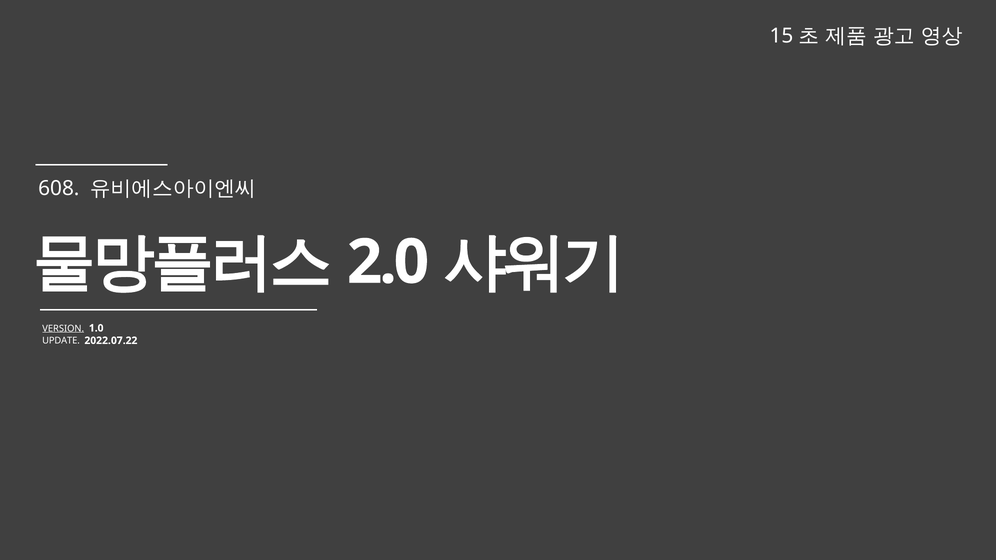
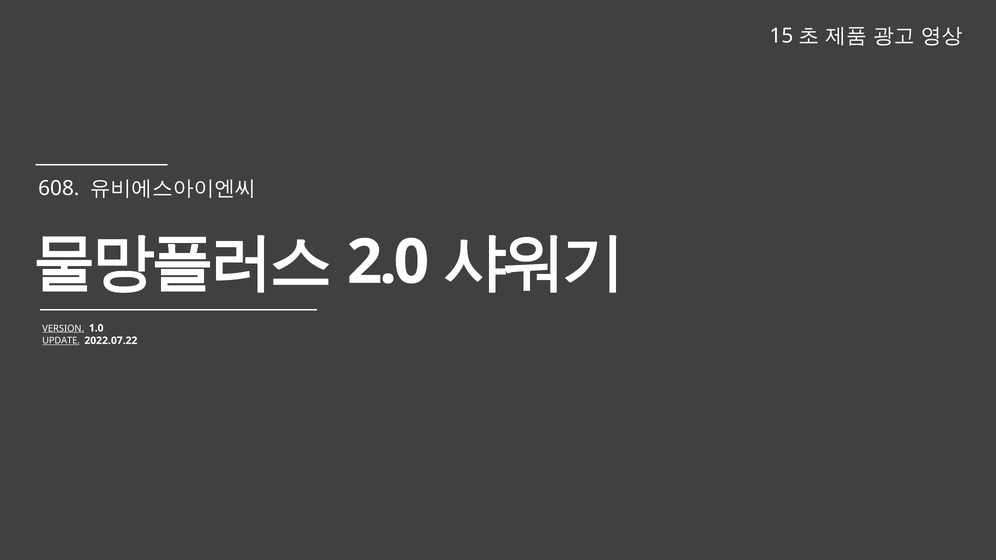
UPDATE underline: none -> present
